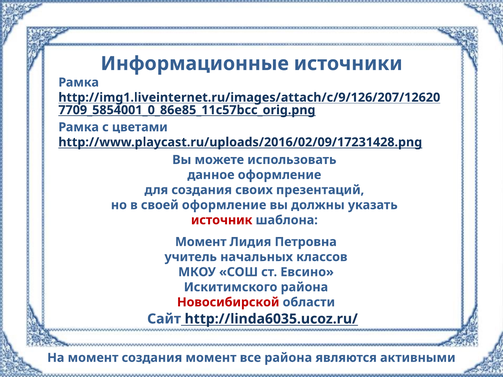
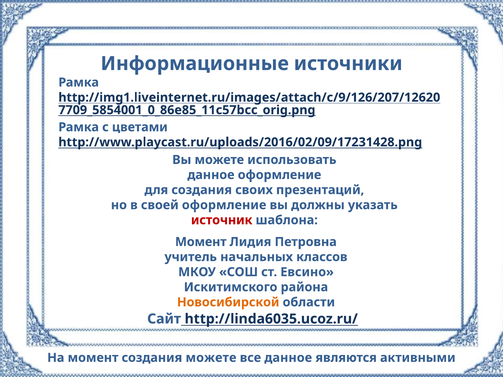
Новосибирской colour: red -> orange
создания момент: момент -> можете
все района: района -> данное
